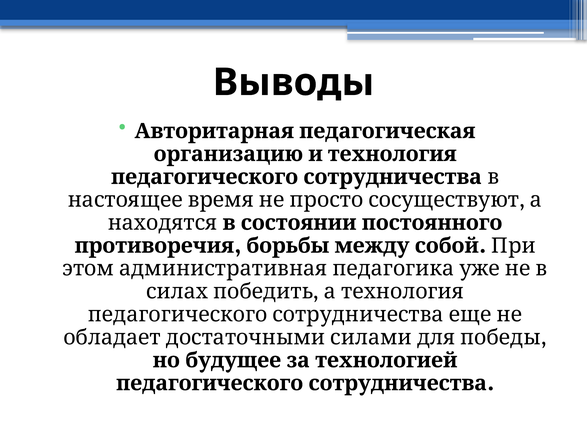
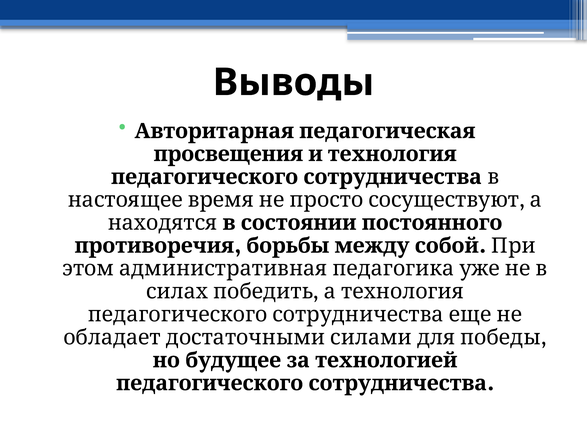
организацию: организацию -> просвещения
